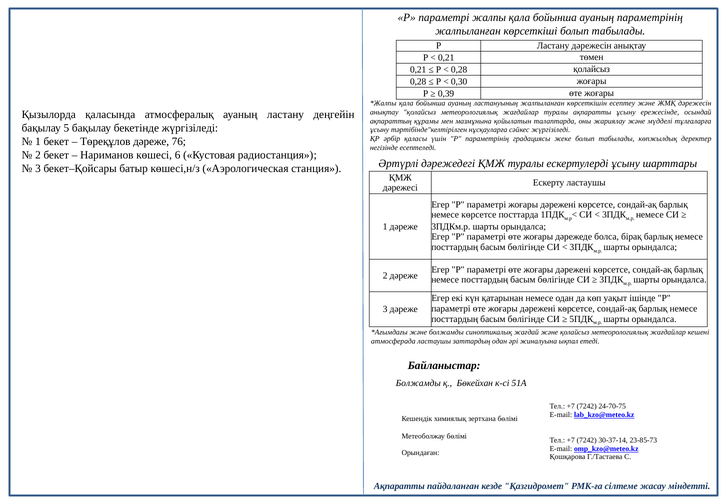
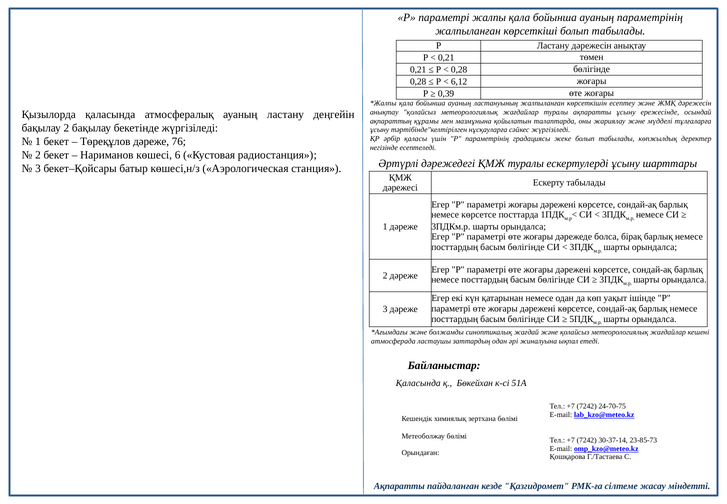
0,28 қолайсыз: қолайсыз -> бөлігінде
0,30: 0,30 -> 6,12
бақылау 5: 5 -> 2
Ескерту ластаушы: ластаушы -> табылады
Болжамды at (418, 383): Болжамды -> Қаласында
